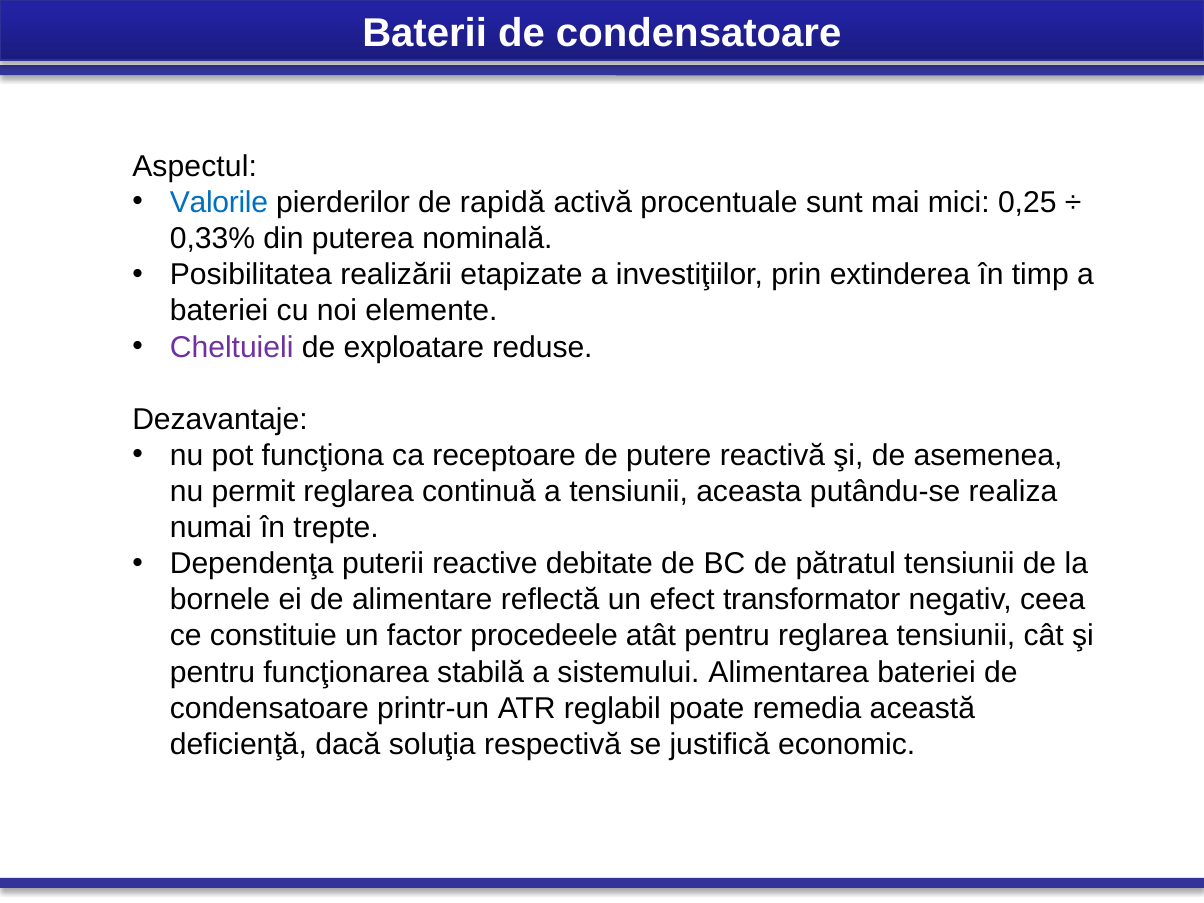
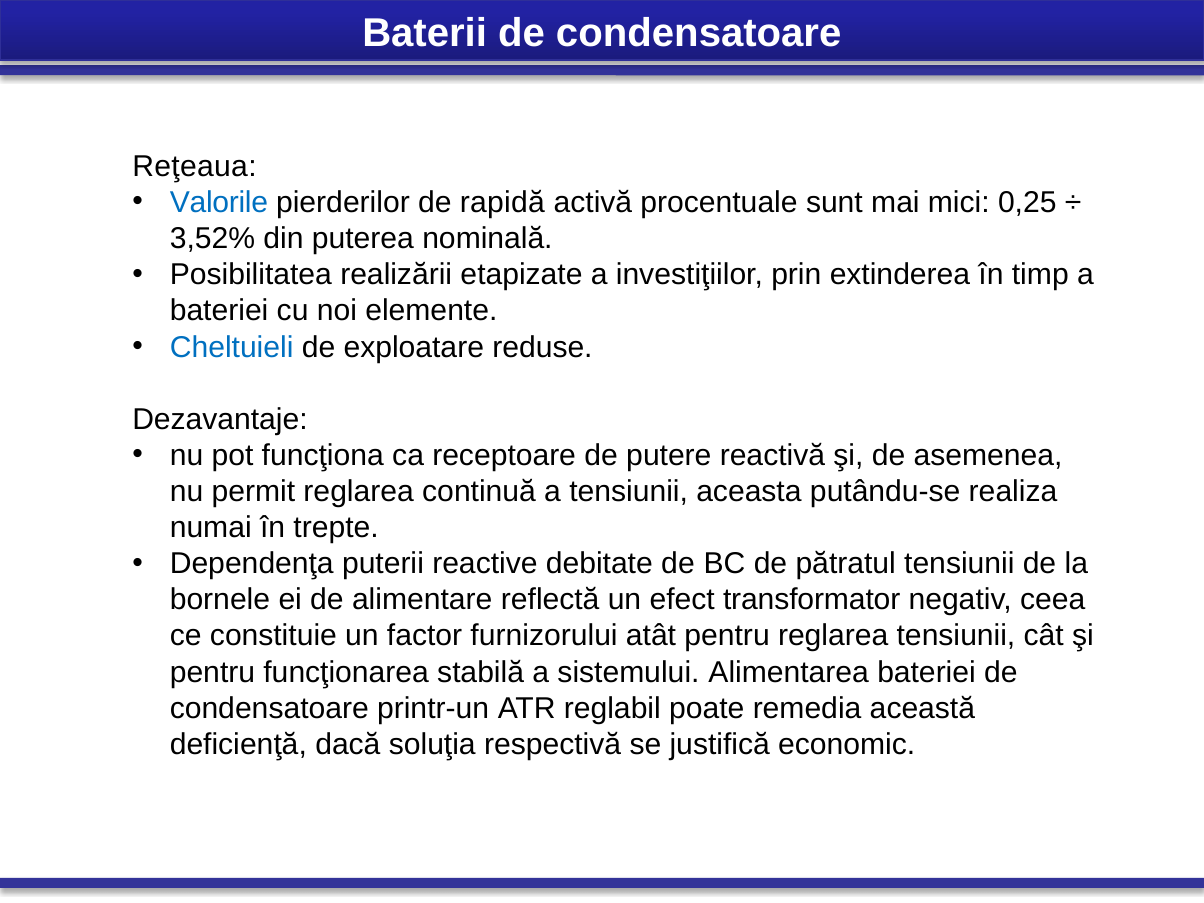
Aspectul: Aspectul -> Reţeaua
0,33%: 0,33% -> 3,52%
Cheltuieli colour: purple -> blue
procedeele: procedeele -> furnizorului
